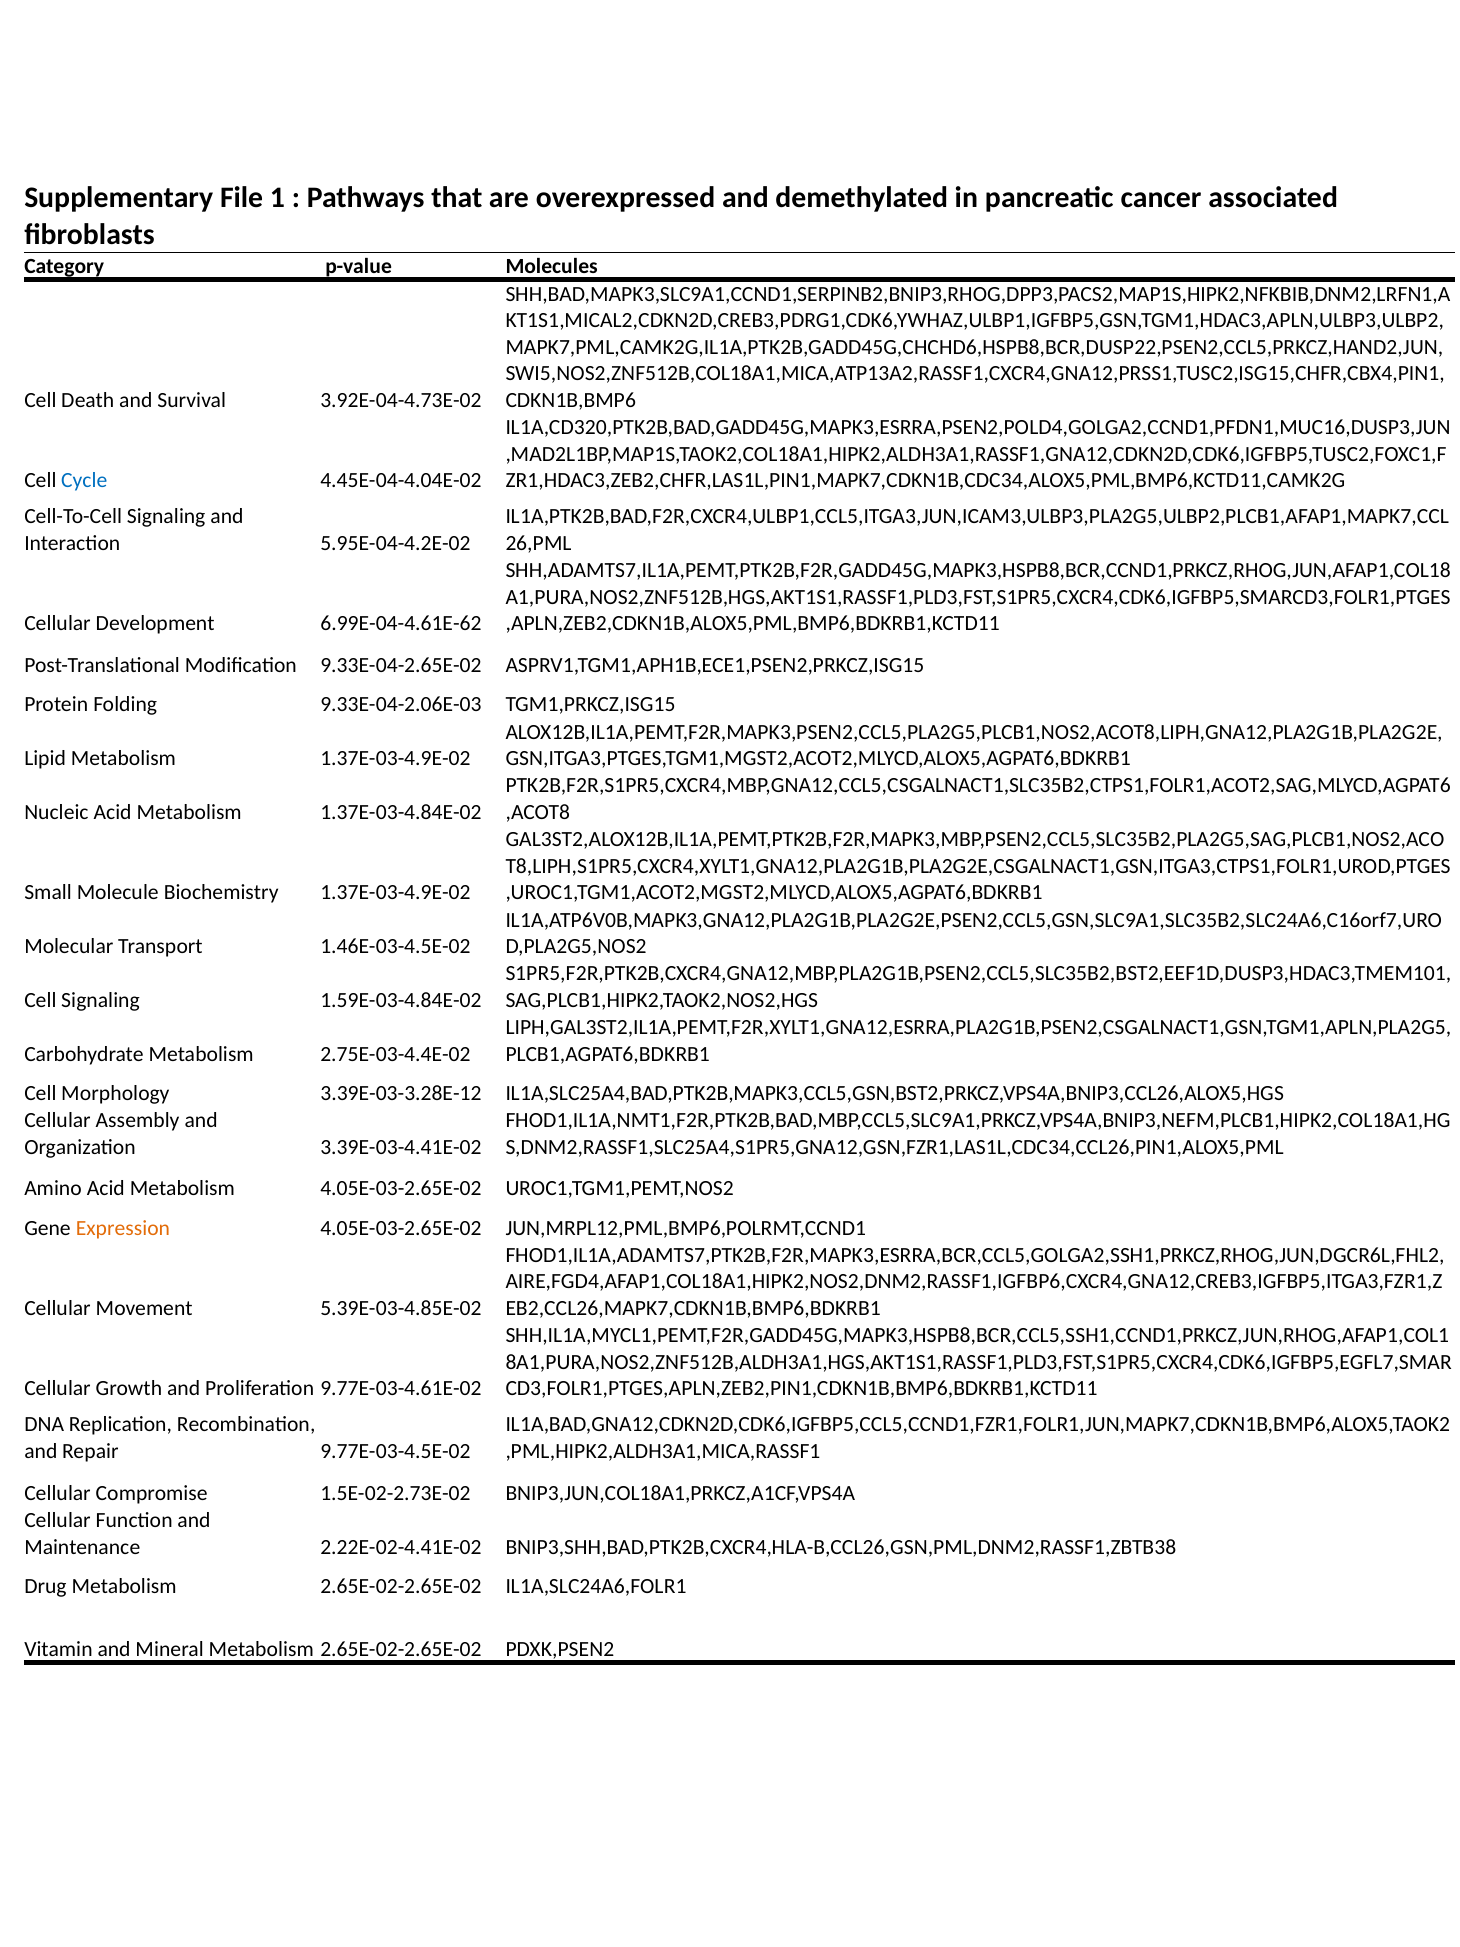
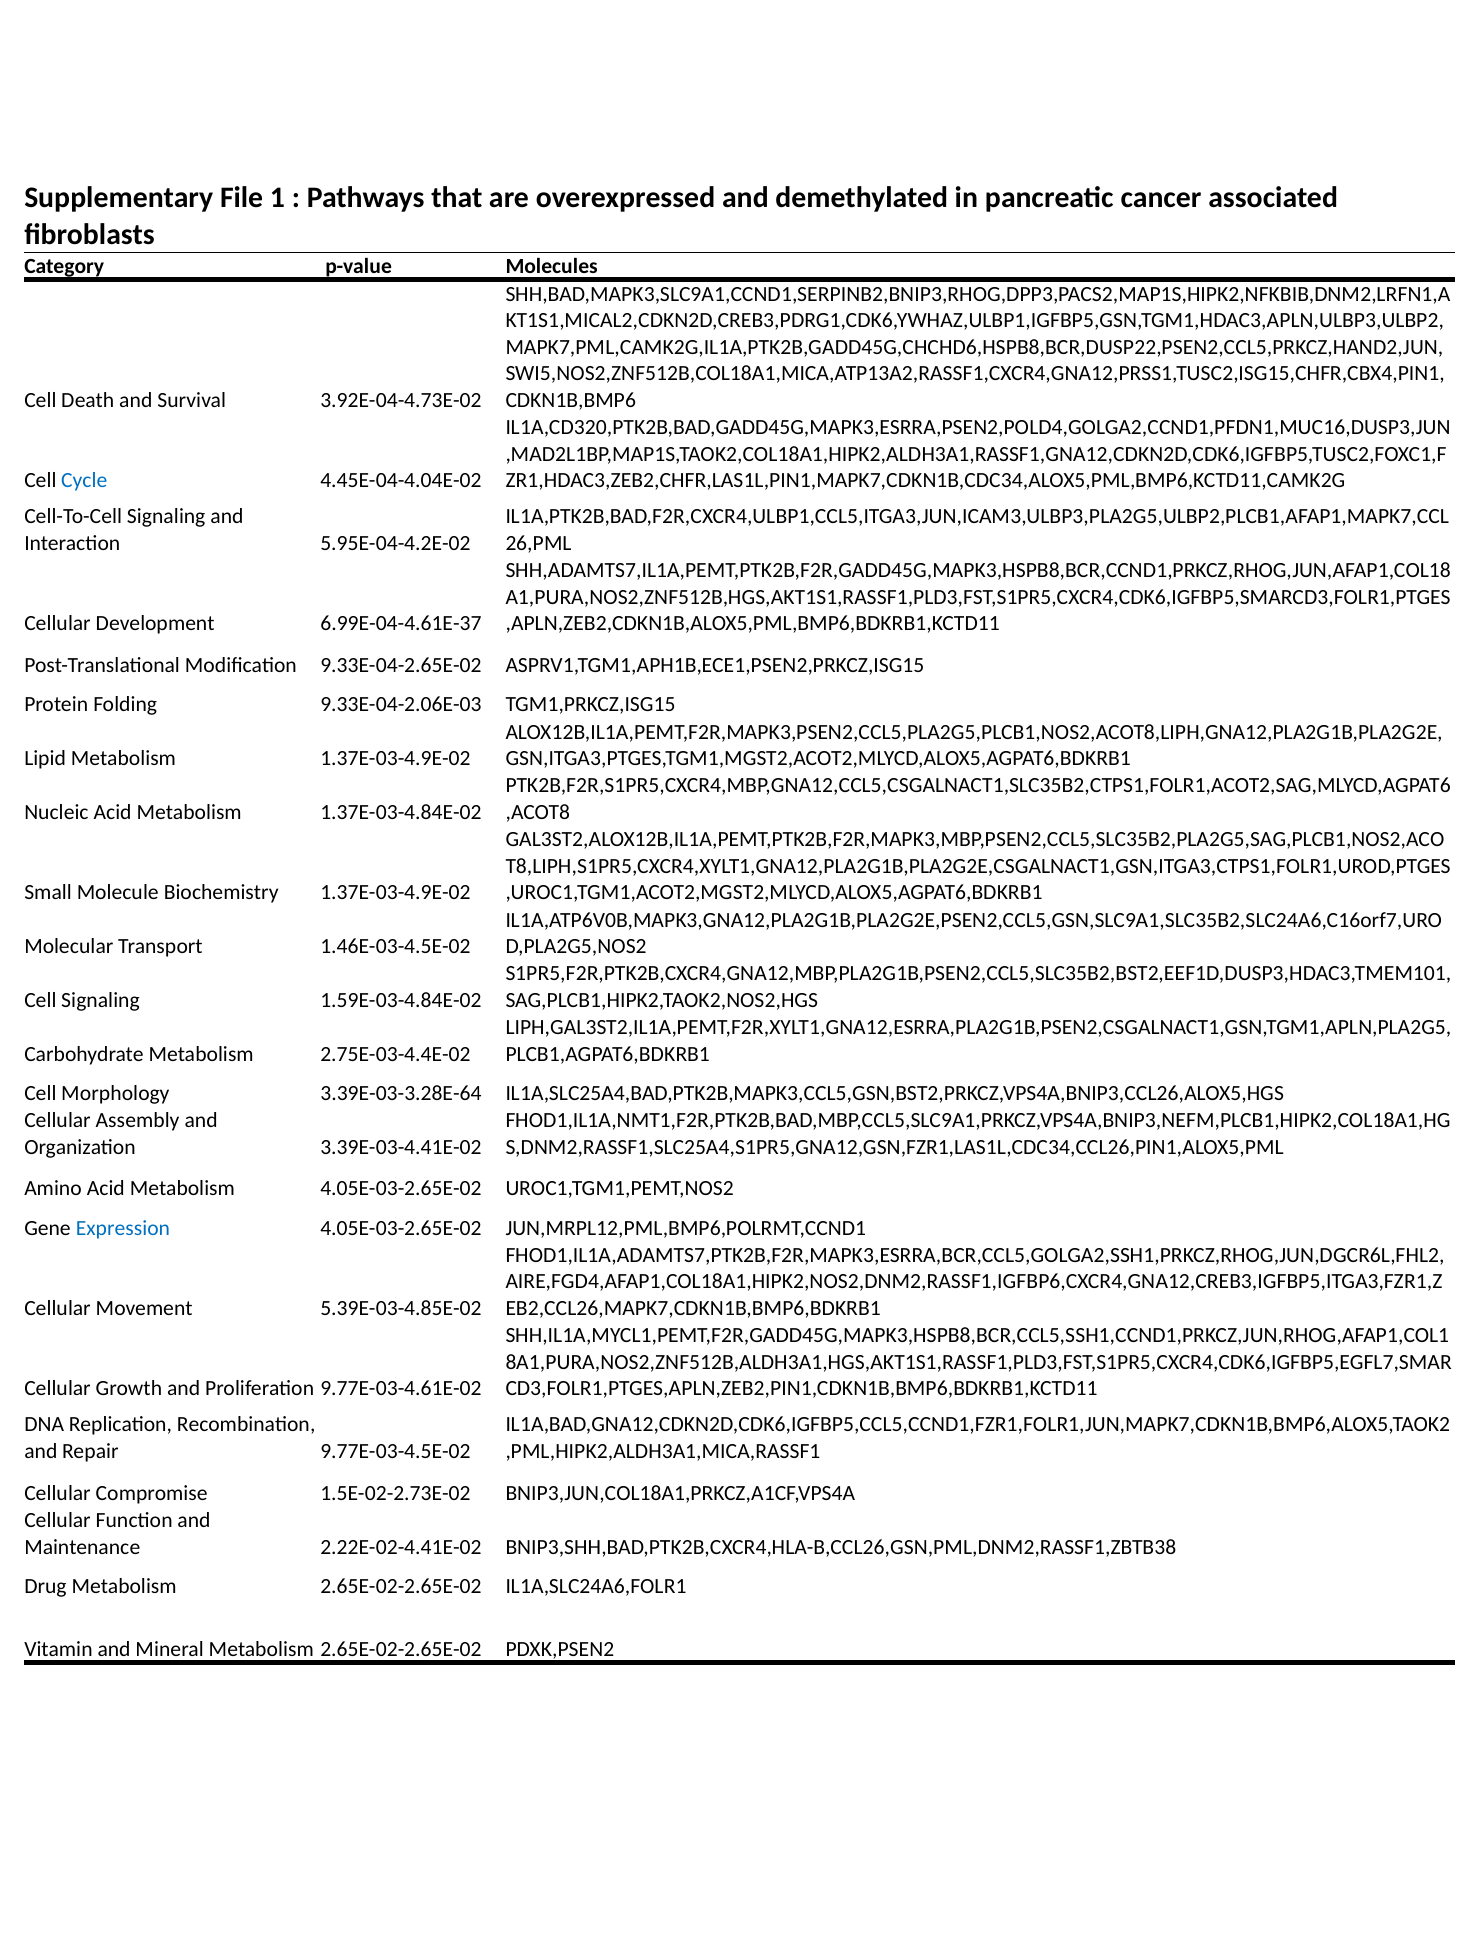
6.99E-04-4.61E-62: 6.99E-04-4.61E-62 -> 6.99E-04-4.61E-37
3.39E-03-3.28E-12: 3.39E-03-3.28E-12 -> 3.39E-03-3.28E-64
Expression colour: orange -> blue
